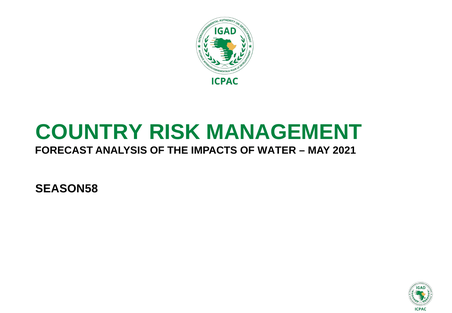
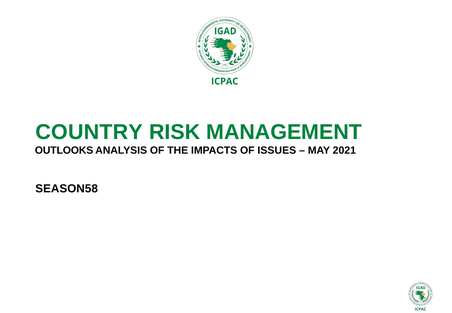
FORECAST: FORECAST -> OUTLOOKS
WATER: WATER -> ISSUES
